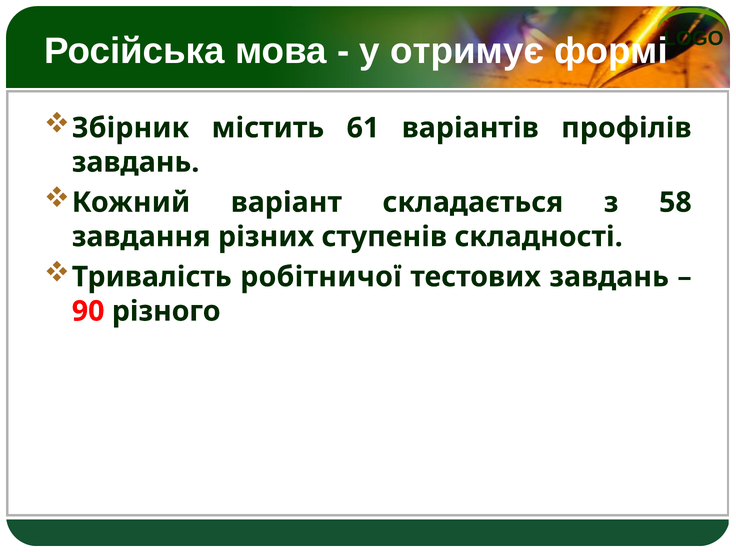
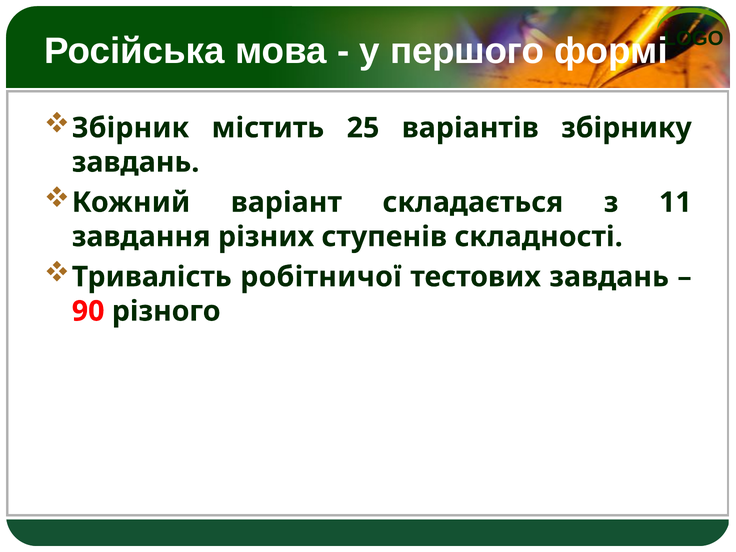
отримує: отримує -> першого
61: 61 -> 25
профілів: профілів -> збірнику
58: 58 -> 11
